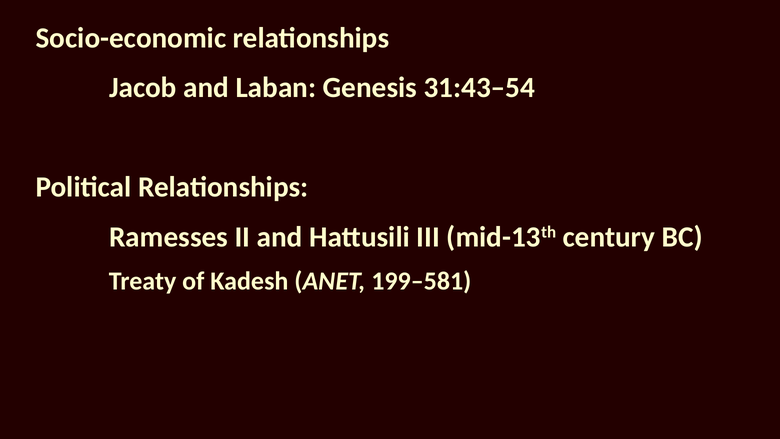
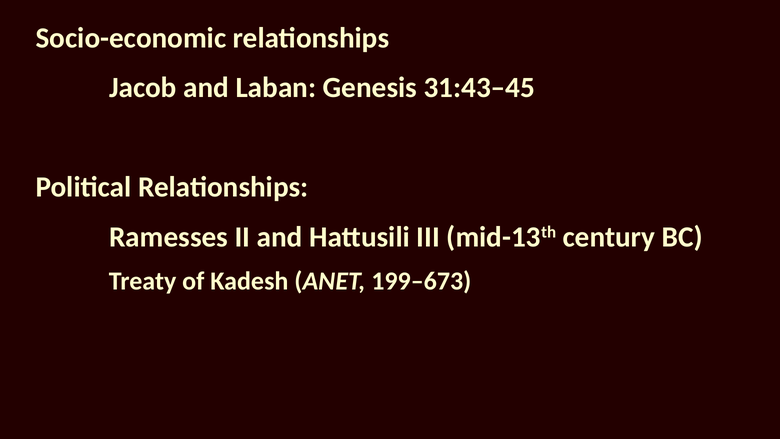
31:43–54: 31:43–54 -> 31:43–45
199–581: 199–581 -> 199–673
